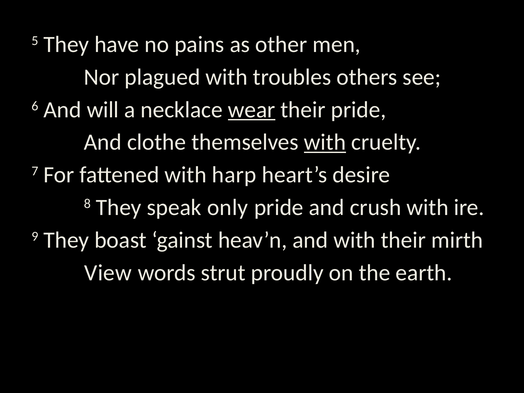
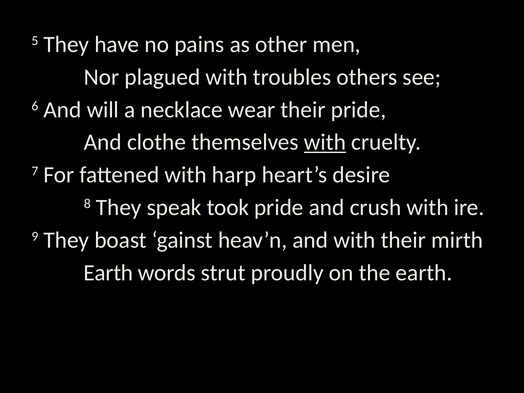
wear underline: present -> none
only: only -> took
View at (108, 273): View -> Earth
